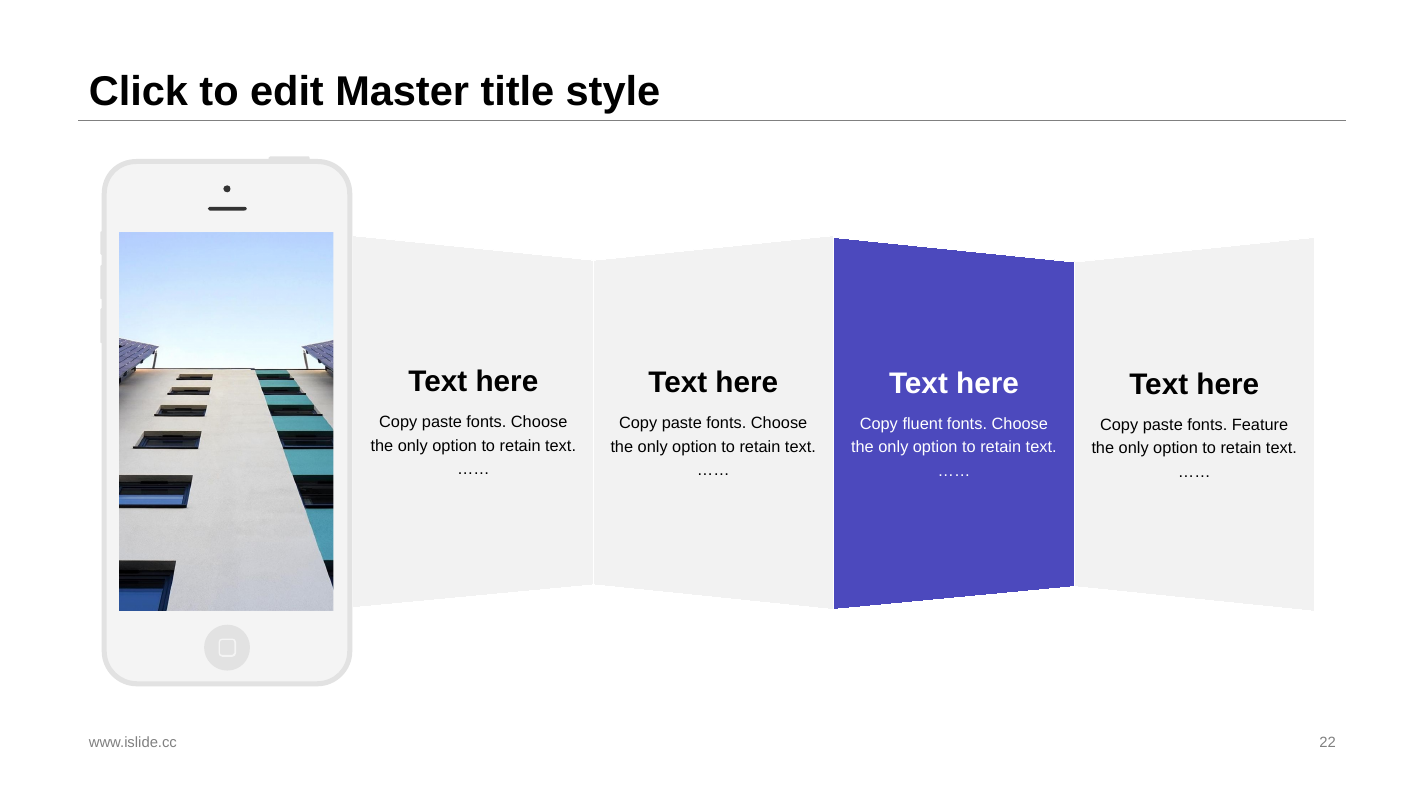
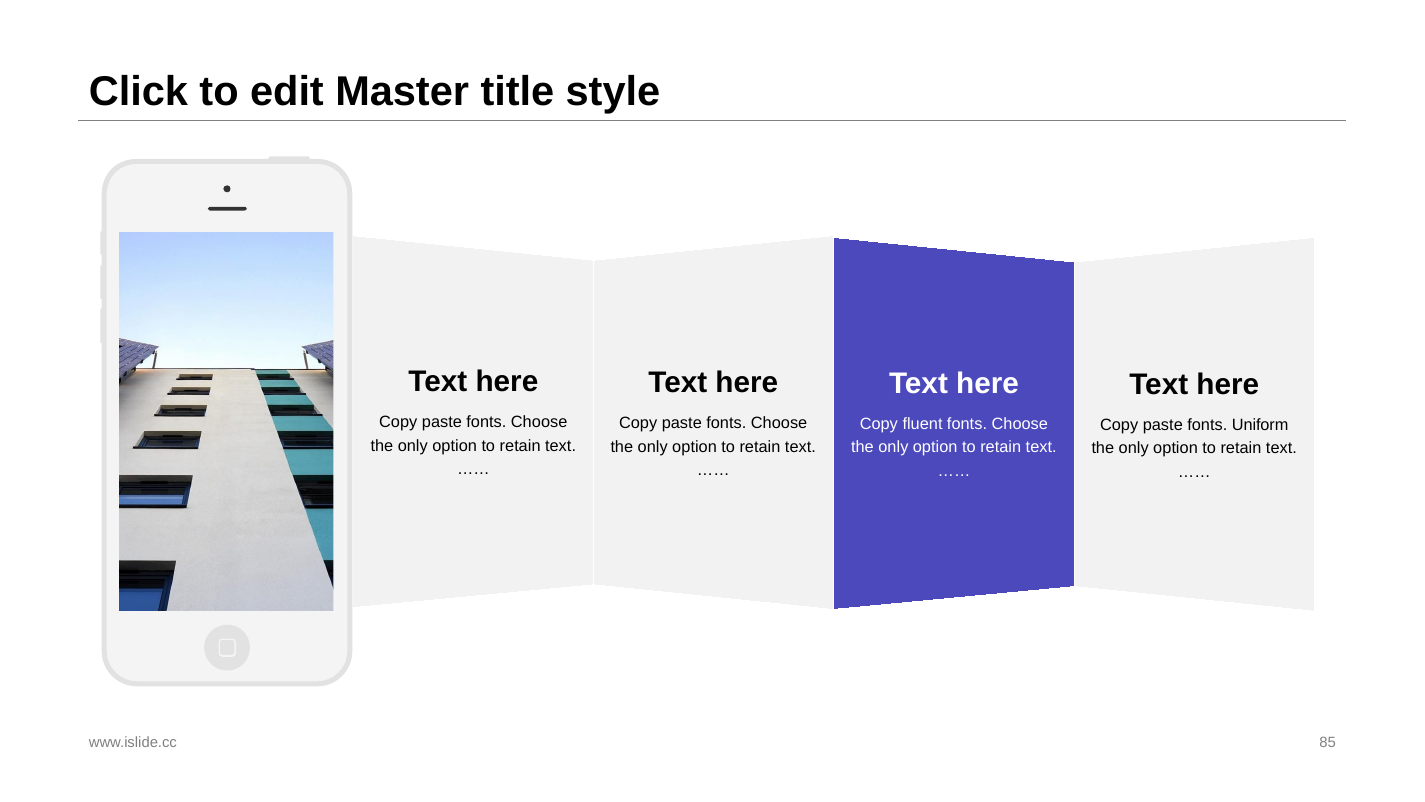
Feature: Feature -> Uniform
22: 22 -> 85
